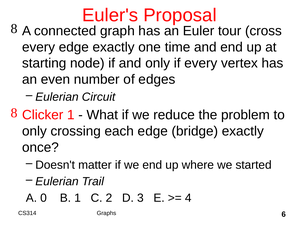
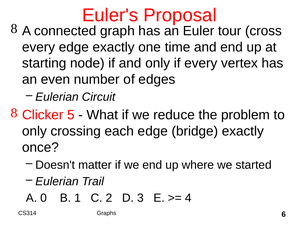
Clicker 1: 1 -> 5
